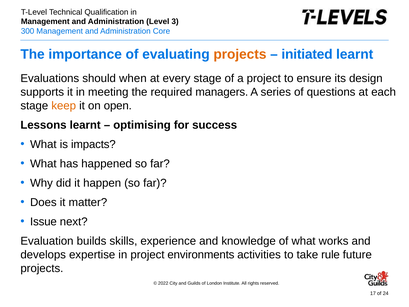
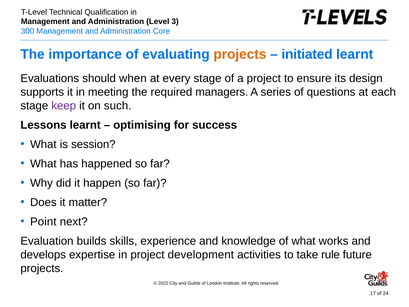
keep colour: orange -> purple
open: open -> such
impacts: impacts -> session
Issue: Issue -> Point
environments: environments -> development
